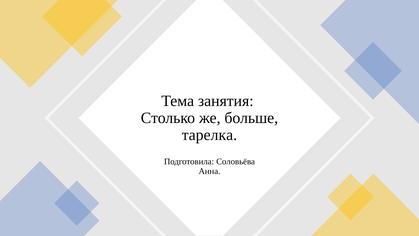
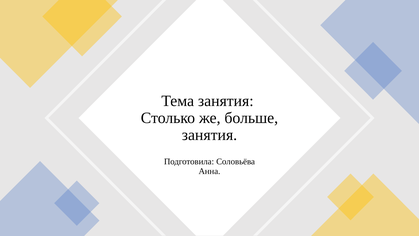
тарелка at (209, 135): тарелка -> занятия
